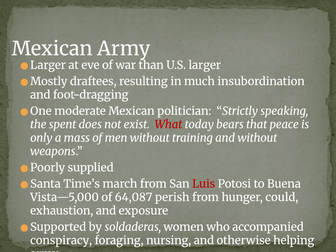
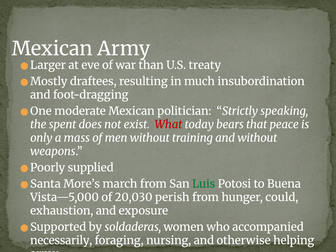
U.S larger: larger -> treaty
Time’s: Time’s -> More’s
Luis colour: red -> green
64,087: 64,087 -> 20,030
conspiracy: conspiracy -> necessarily
